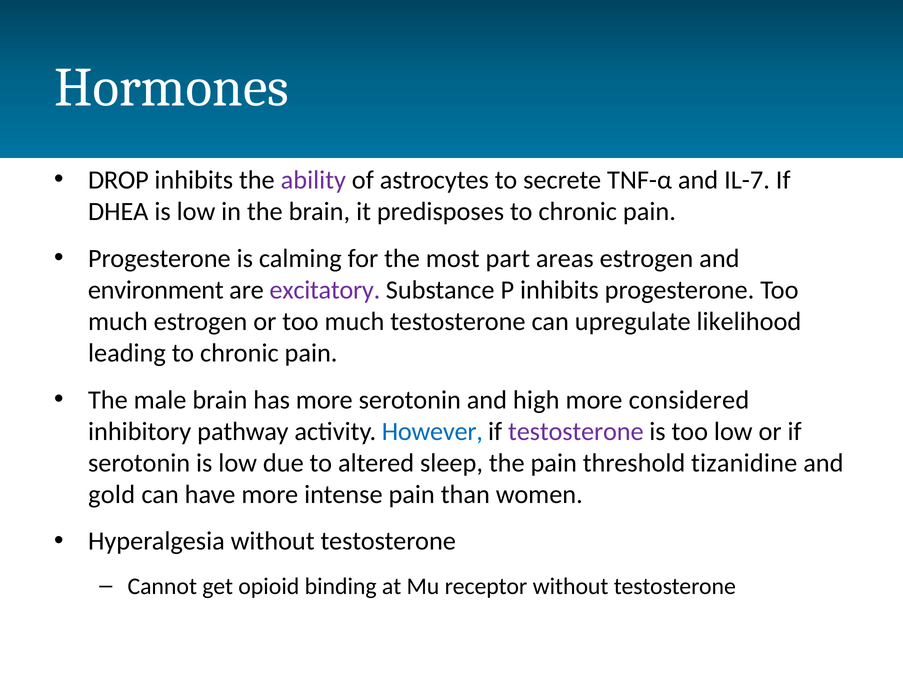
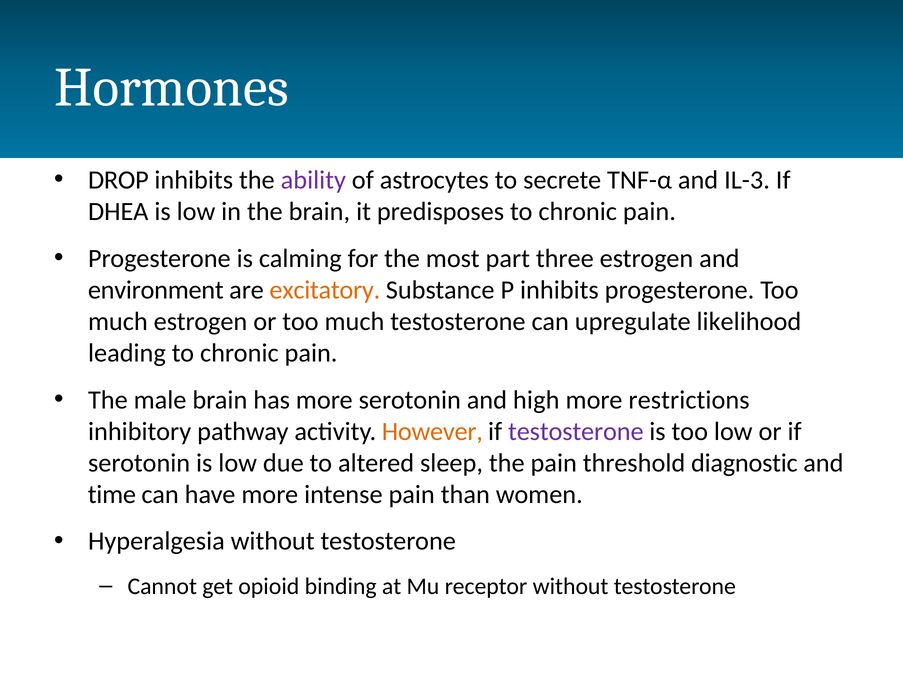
IL-7: IL-7 -> IL-3
areas: areas -> three
excitatory colour: purple -> orange
considered: considered -> restrictions
However colour: blue -> orange
tizanidine: tizanidine -> diagnostic
gold: gold -> time
